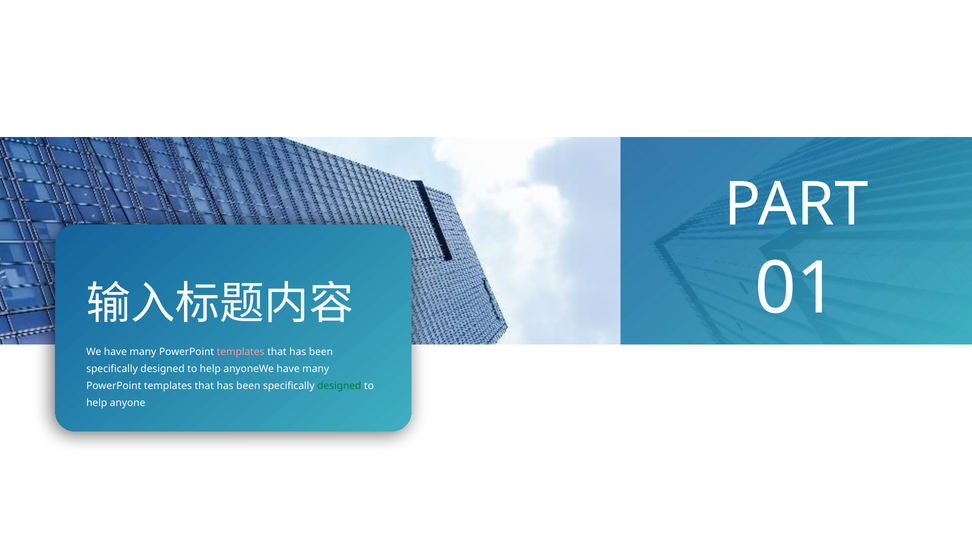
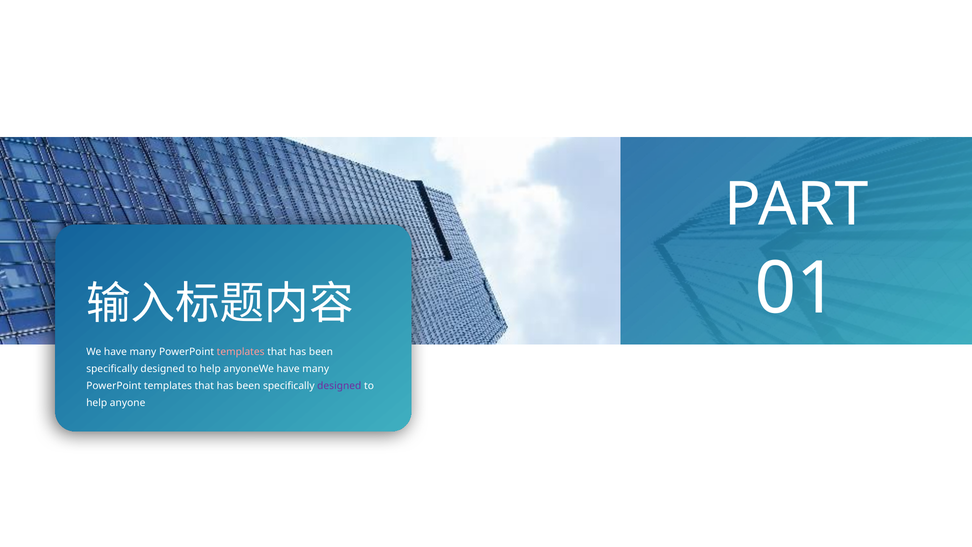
designed at (339, 386) colour: green -> purple
